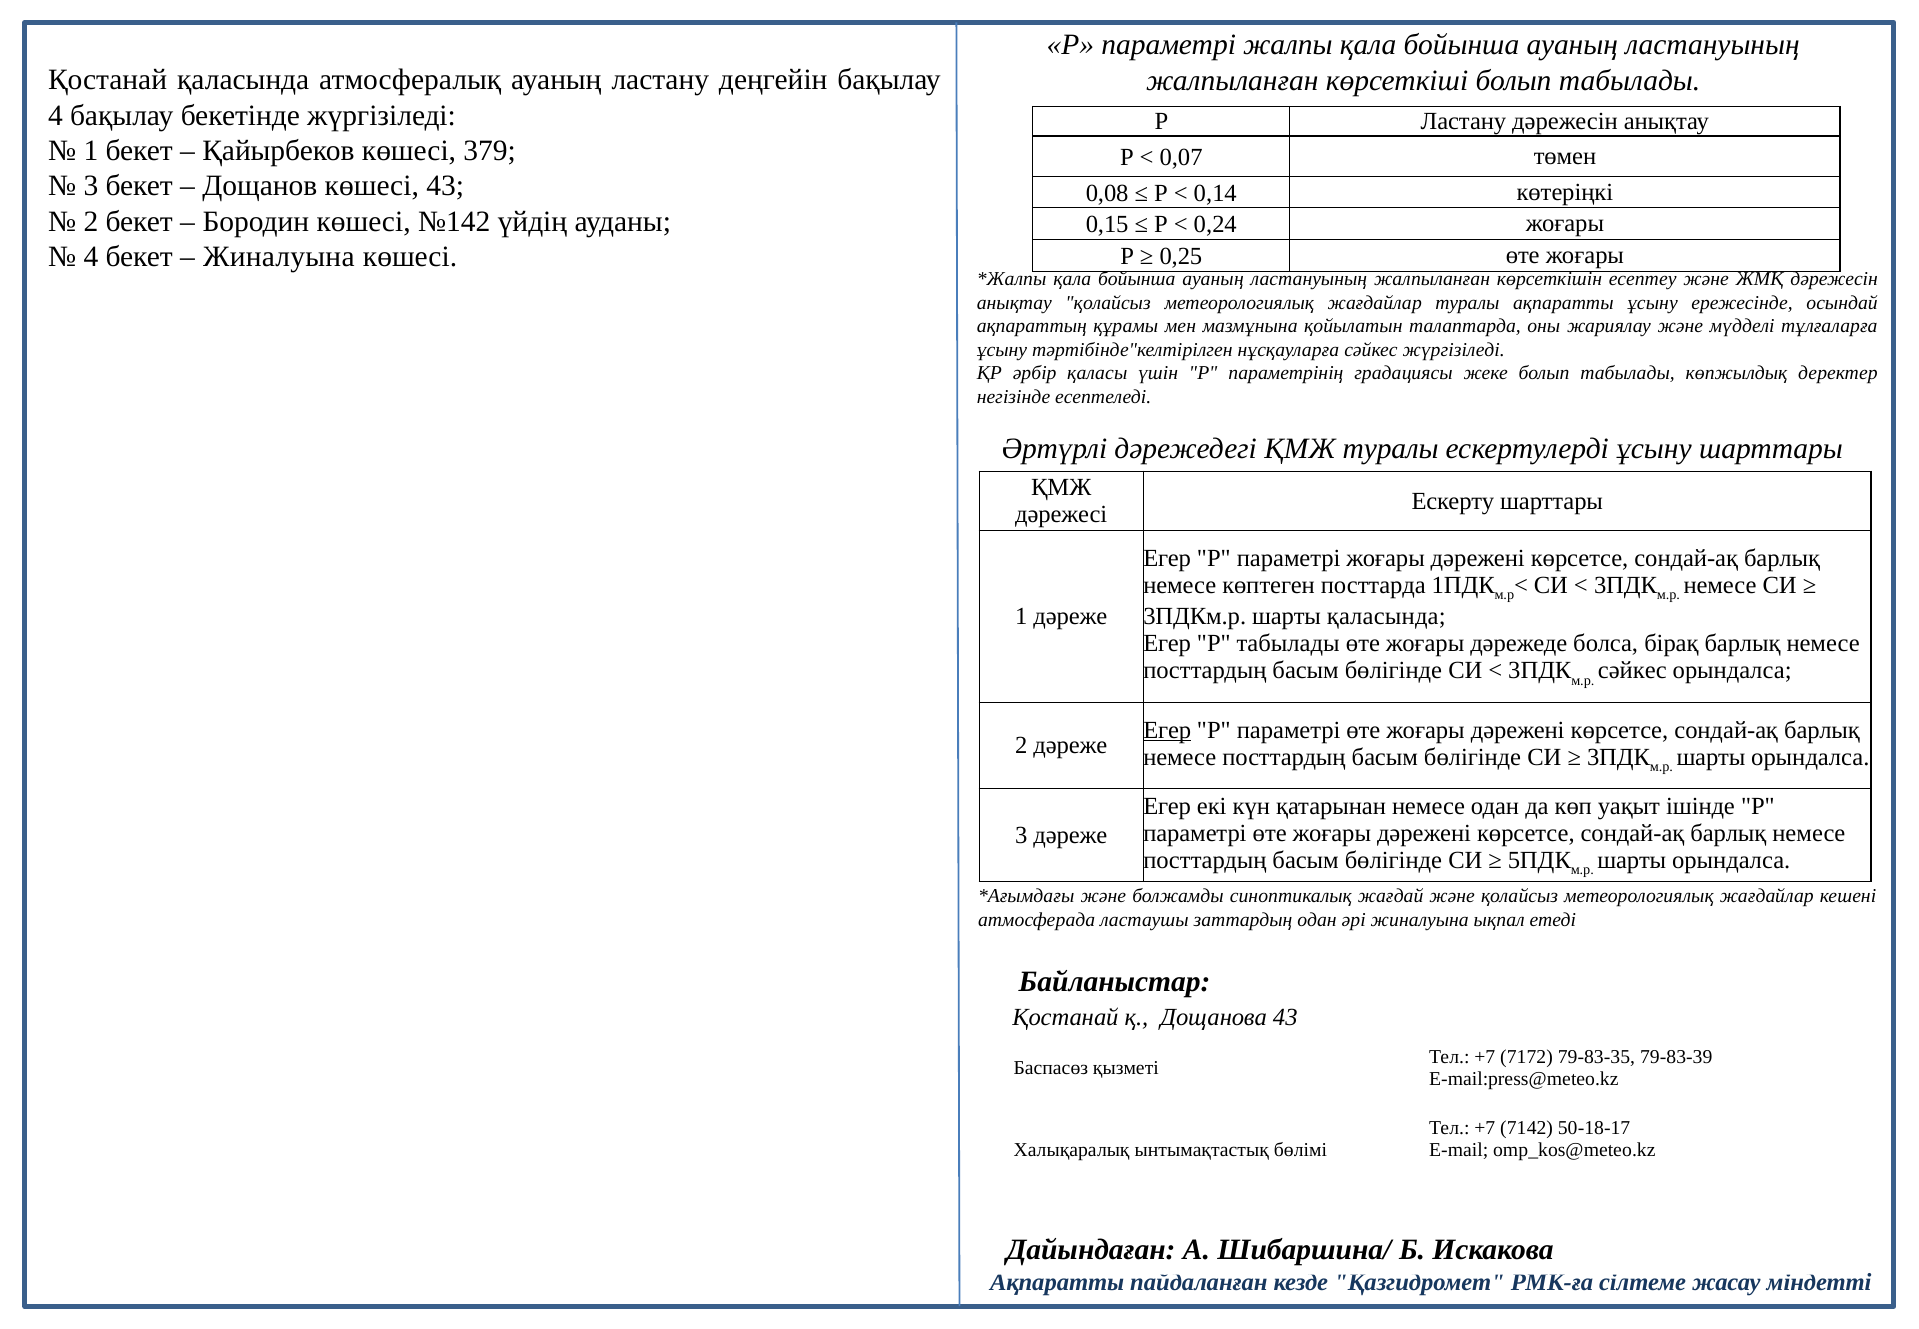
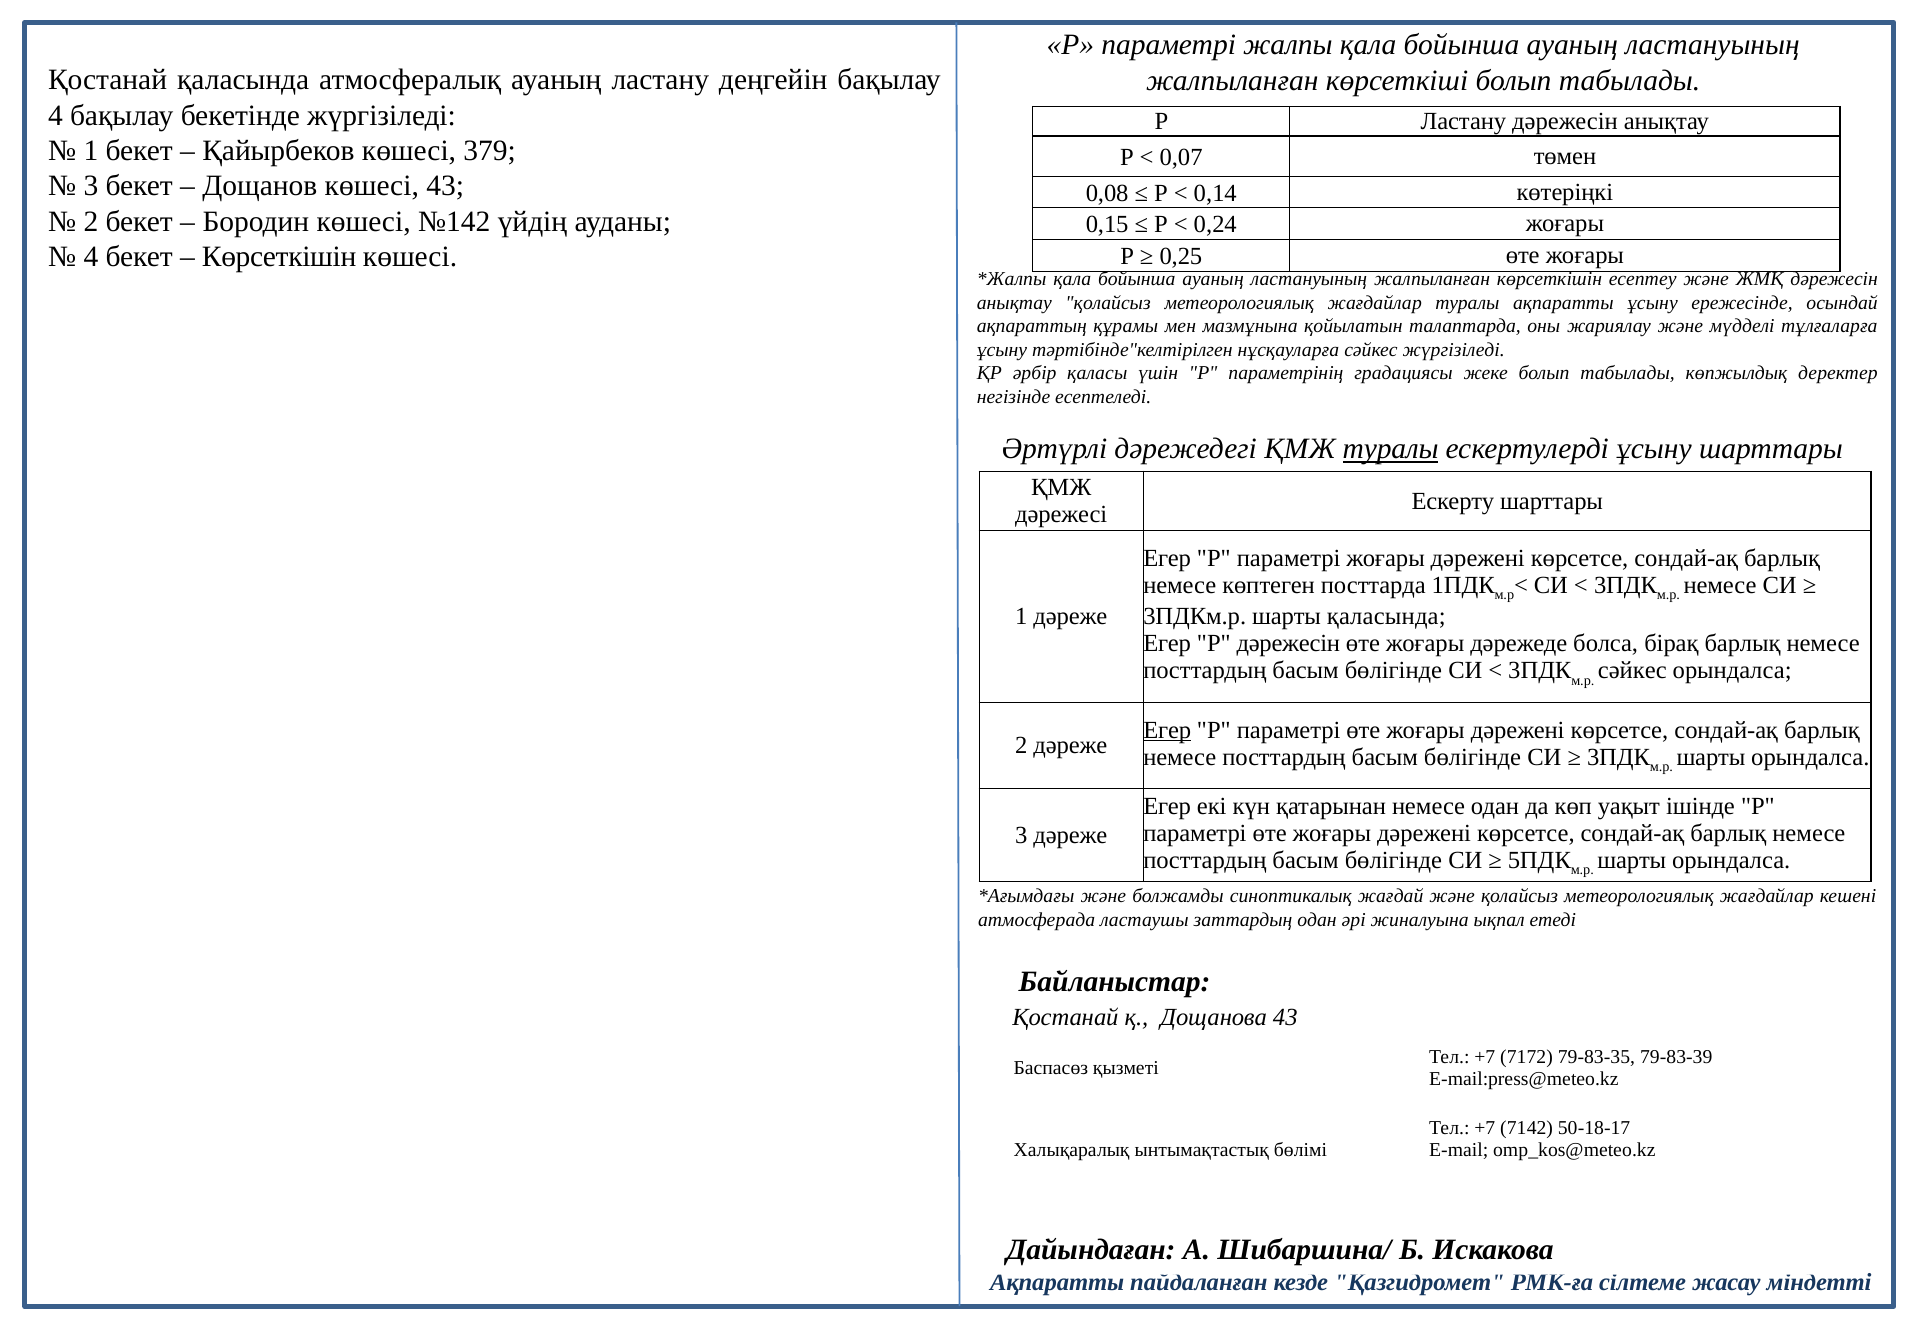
Жиналуына at (279, 257): Жиналуына -> Көрсеткішін
туралы at (1391, 449) underline: none -> present
P табылады: табылады -> дәрежесін
